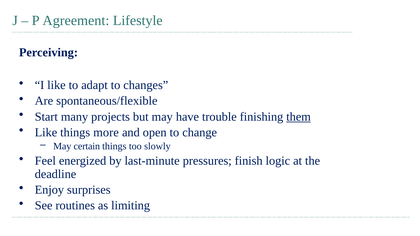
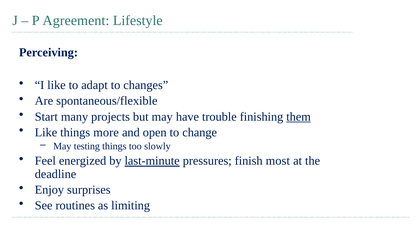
certain: certain -> testing
last-minute underline: none -> present
logic: logic -> most
